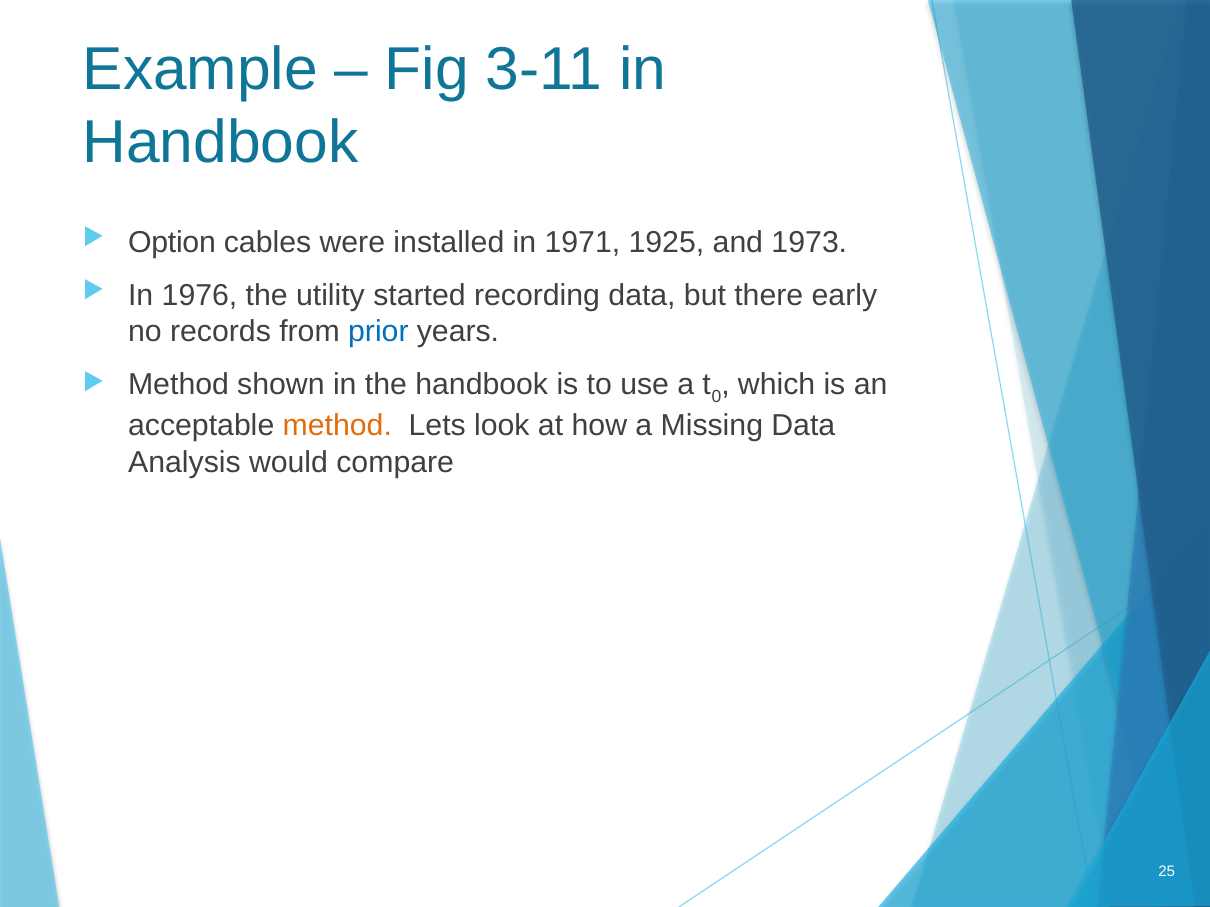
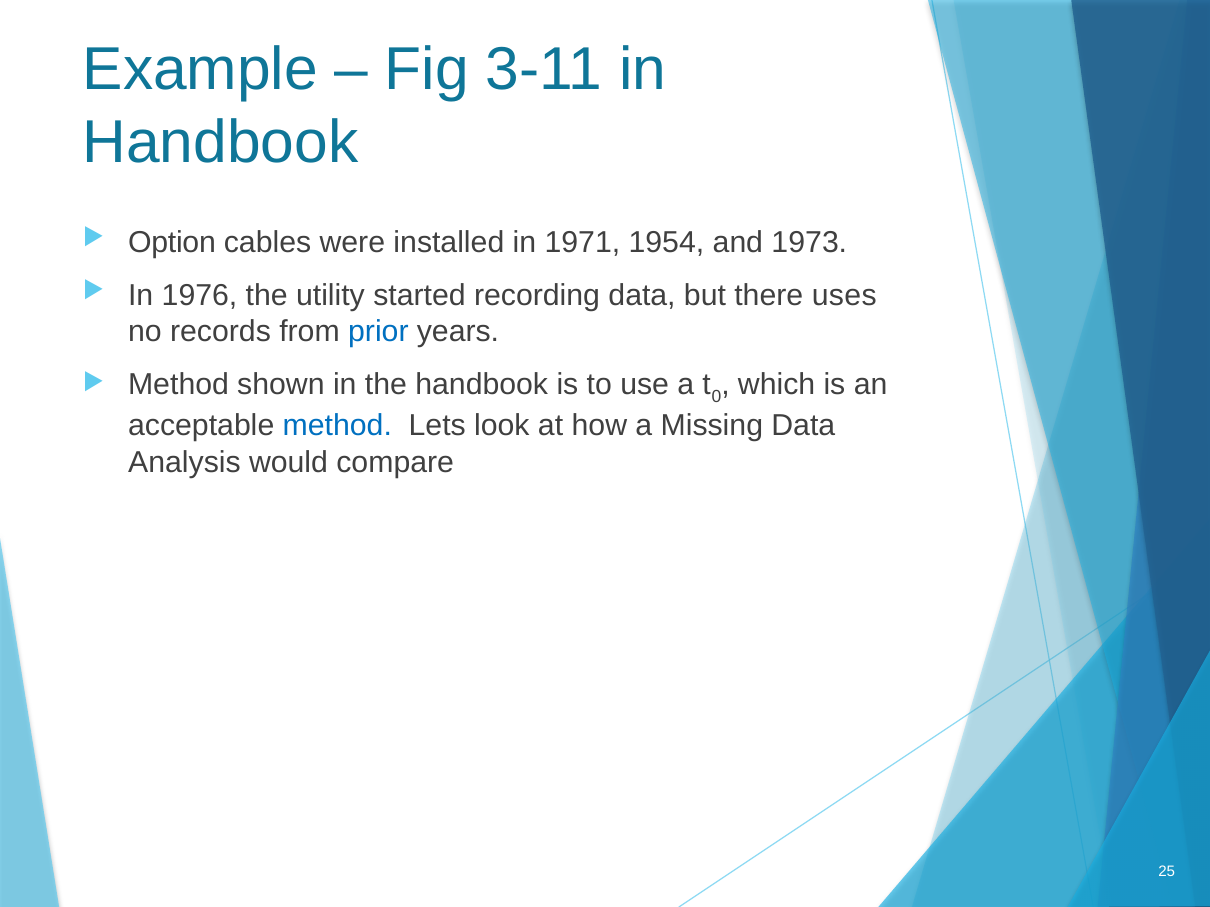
1925: 1925 -> 1954
early: early -> uses
method at (337, 426) colour: orange -> blue
